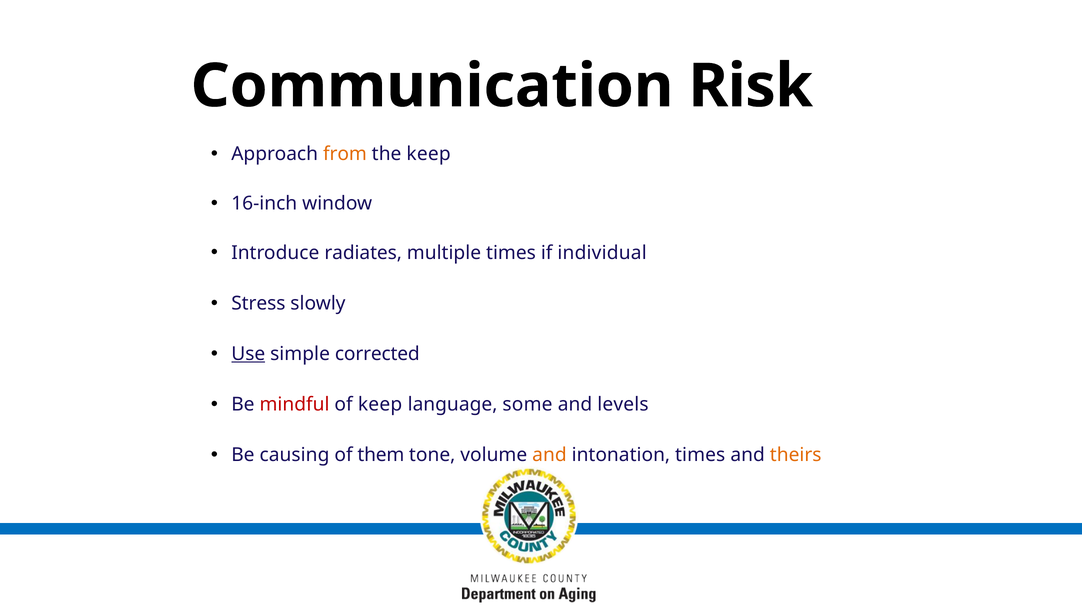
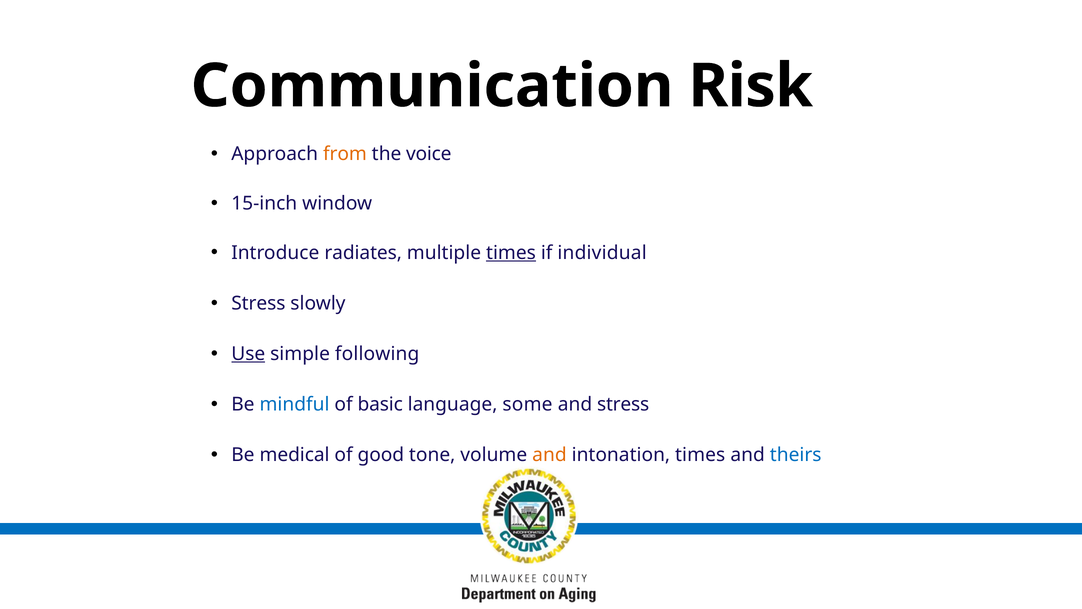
the keep: keep -> voice
16-inch: 16-inch -> 15-inch
times at (511, 253) underline: none -> present
corrected: corrected -> following
mindful colour: red -> blue
of keep: keep -> basic
and levels: levels -> stress
causing: causing -> medical
them: them -> good
theirs colour: orange -> blue
